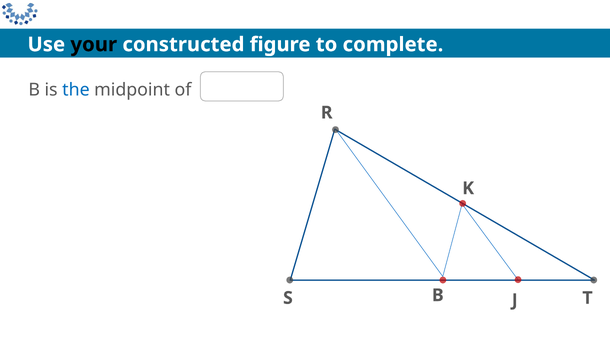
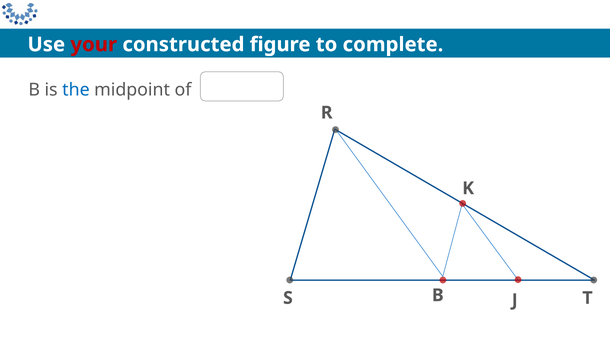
your colour: black -> red
